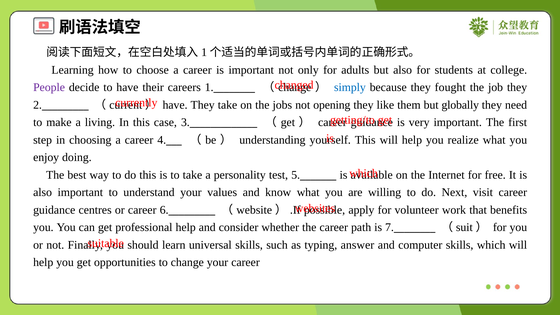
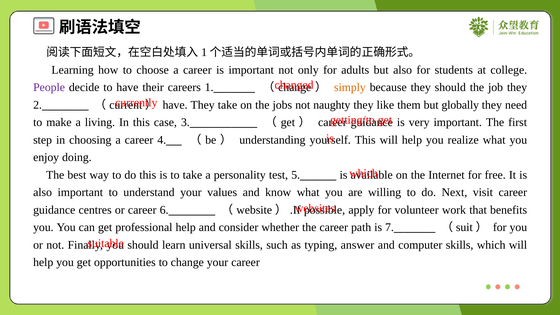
simply colour: blue -> orange
they fought: fought -> should
opening: opening -> naughty
